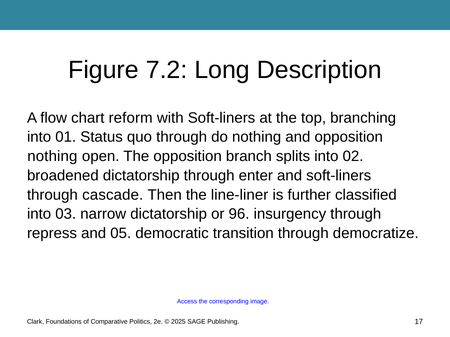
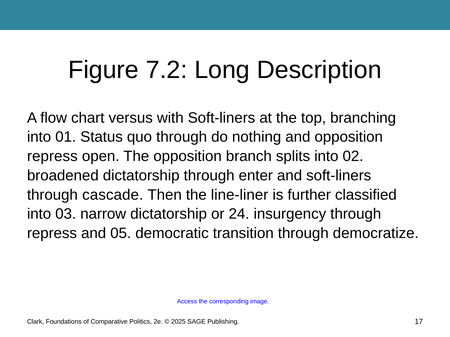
reform: reform -> versus
nothing at (52, 156): nothing -> repress
96: 96 -> 24
